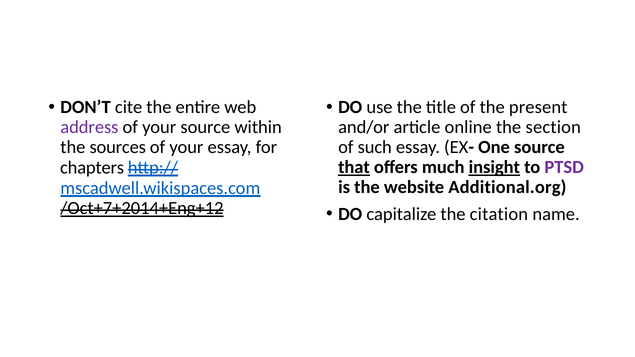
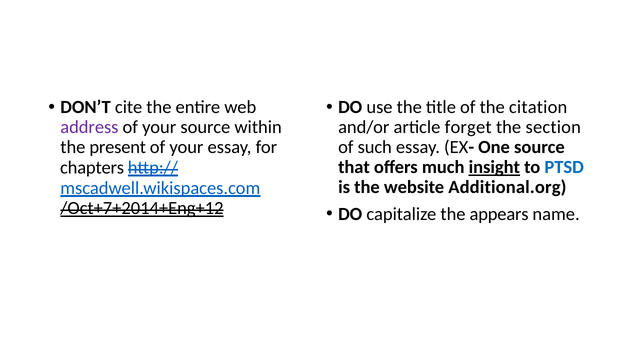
present: present -> citation
online: online -> forget
sources: sources -> present
that underline: present -> none
PTSD colour: purple -> blue
citation: citation -> appears
